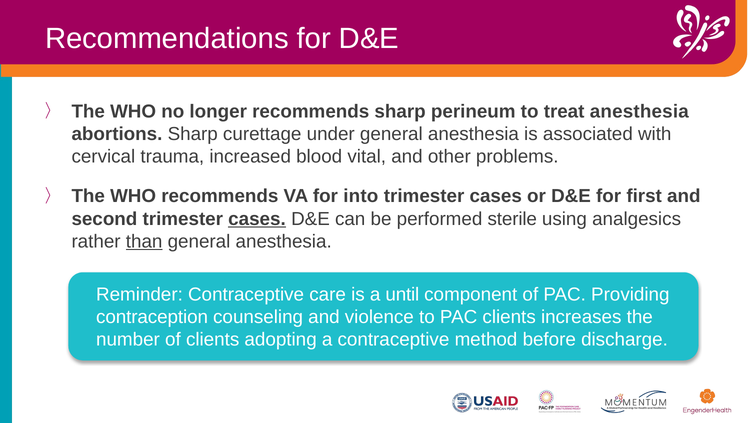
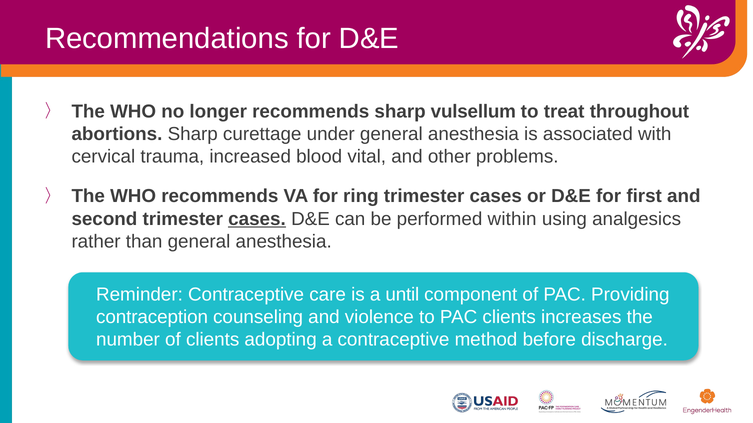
perineum: perineum -> vulsellum
treat anesthesia: anesthesia -> throughout
into: into -> ring
sterile: sterile -> within
than underline: present -> none
